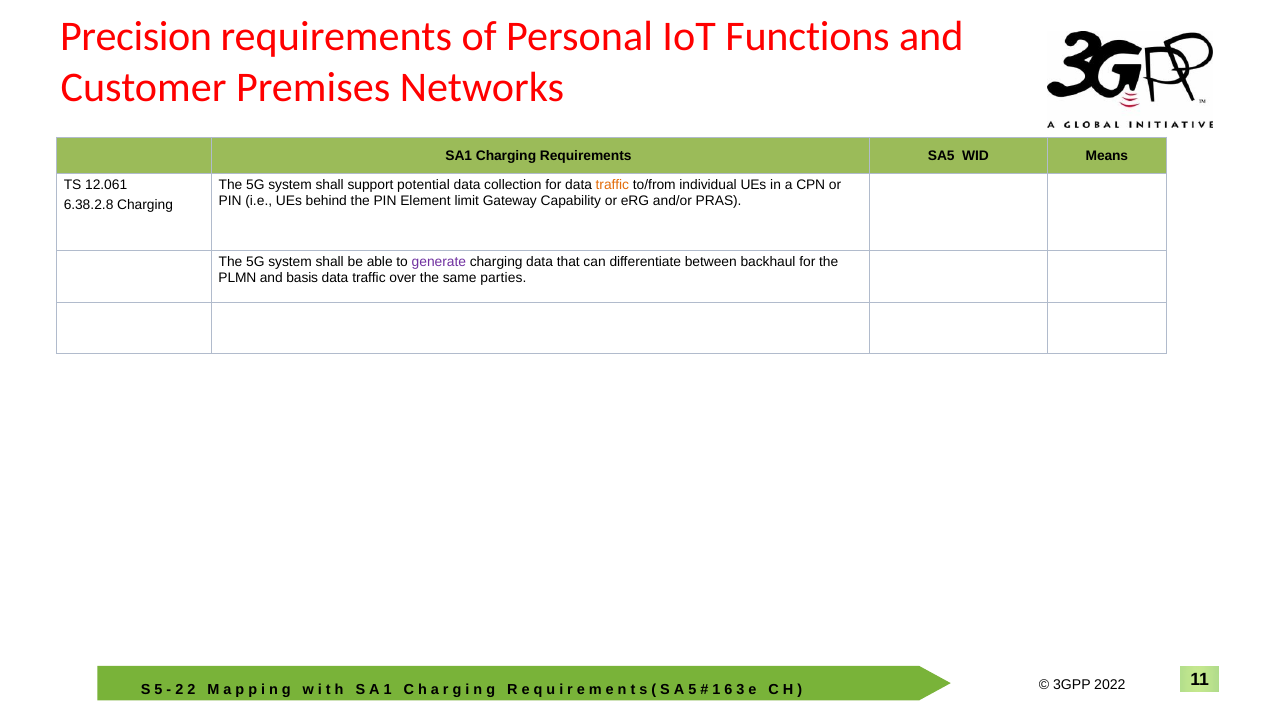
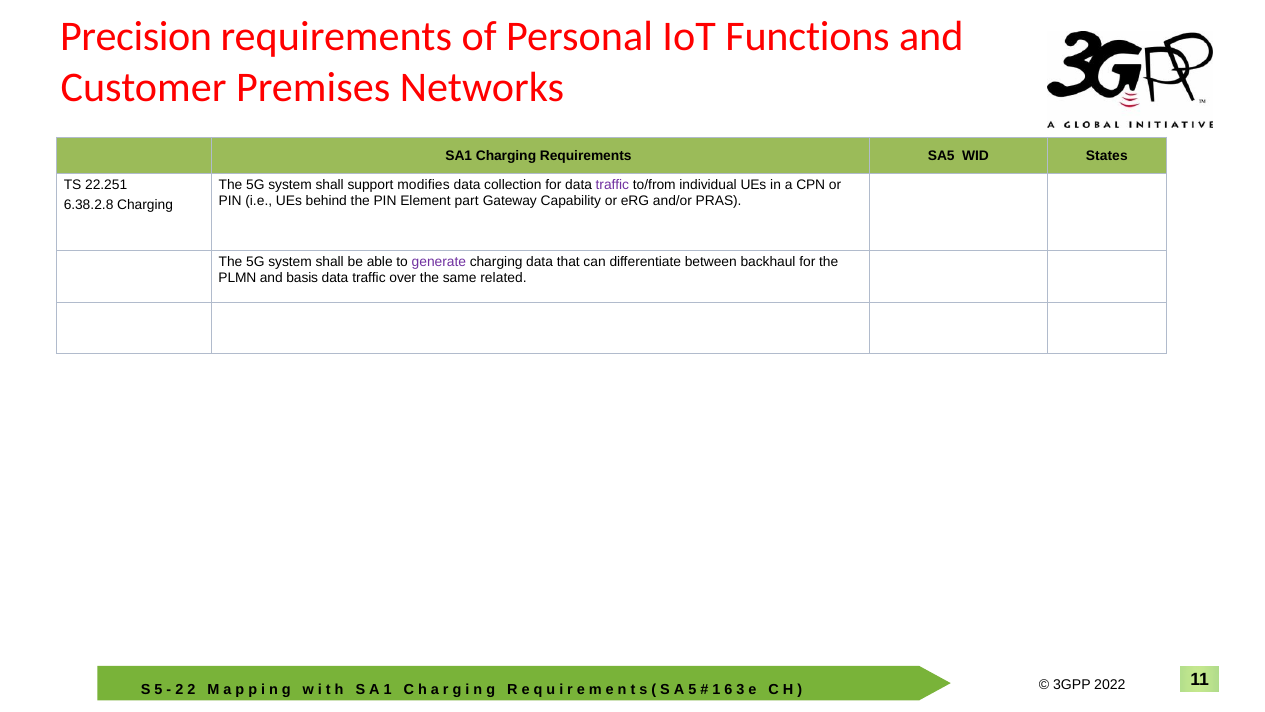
Means: Means -> States
12.061: 12.061 -> 22.251
potential: potential -> modifies
traffic at (612, 185) colour: orange -> purple
limit: limit -> part
parties: parties -> related
